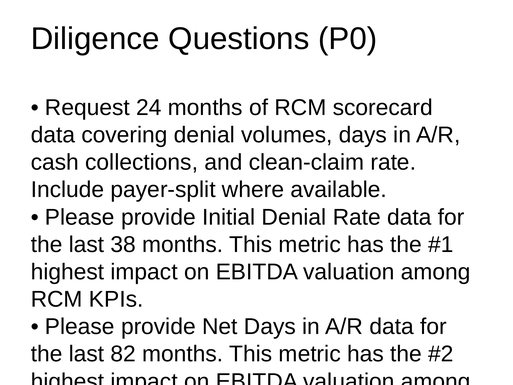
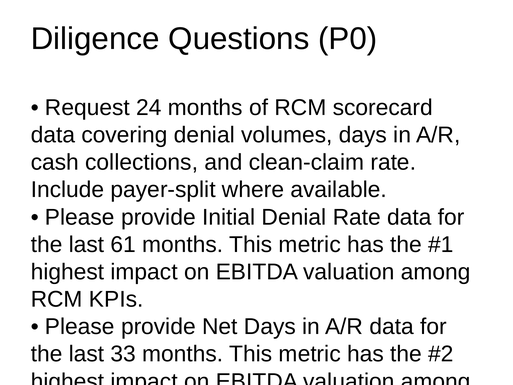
38: 38 -> 61
82: 82 -> 33
